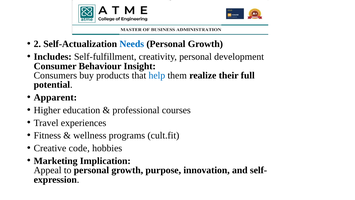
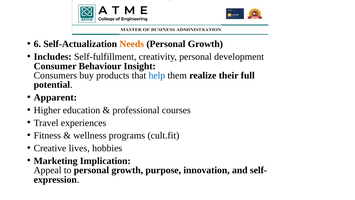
2: 2 -> 6
Needs colour: blue -> orange
code: code -> lives
